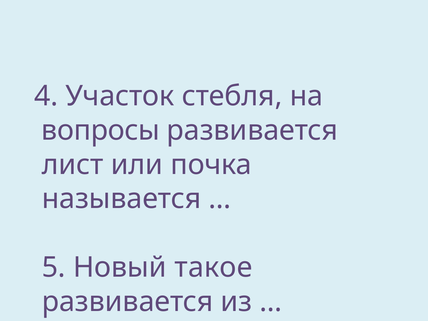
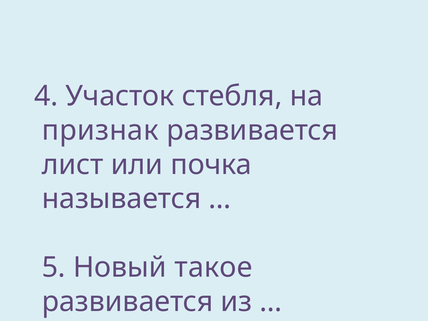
вопросы: вопросы -> признак
